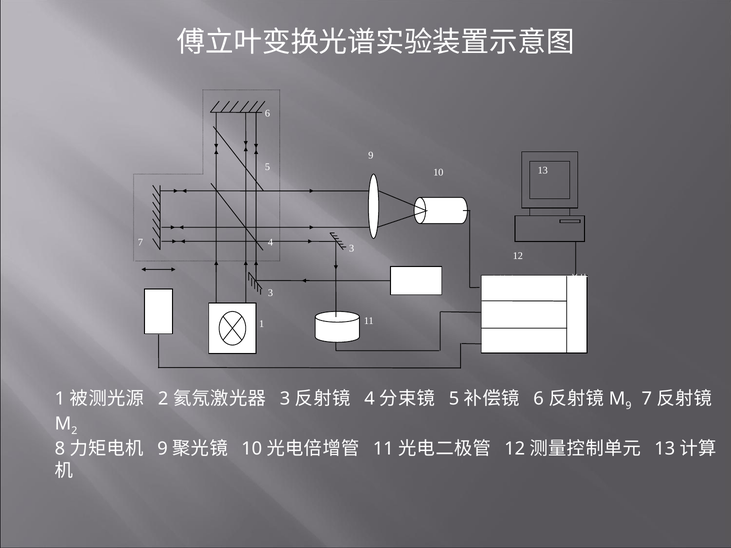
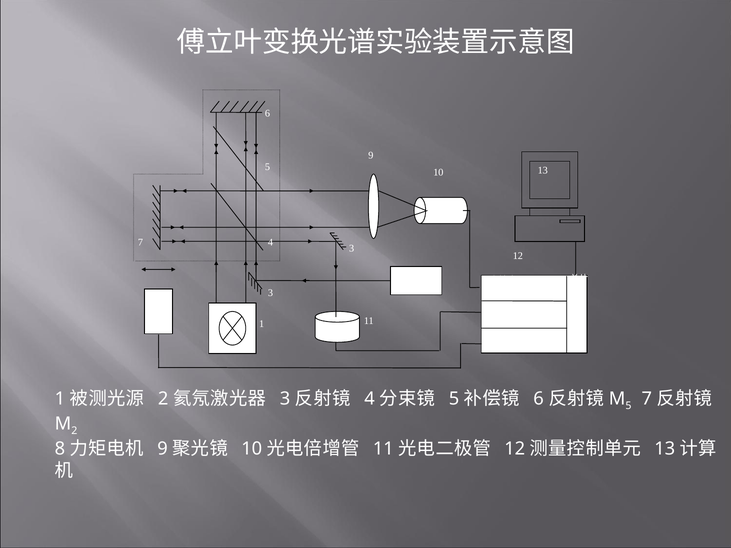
9 at (628, 406): 9 -> 5
